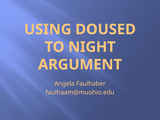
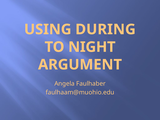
DOUSED: DOUSED -> DURING
